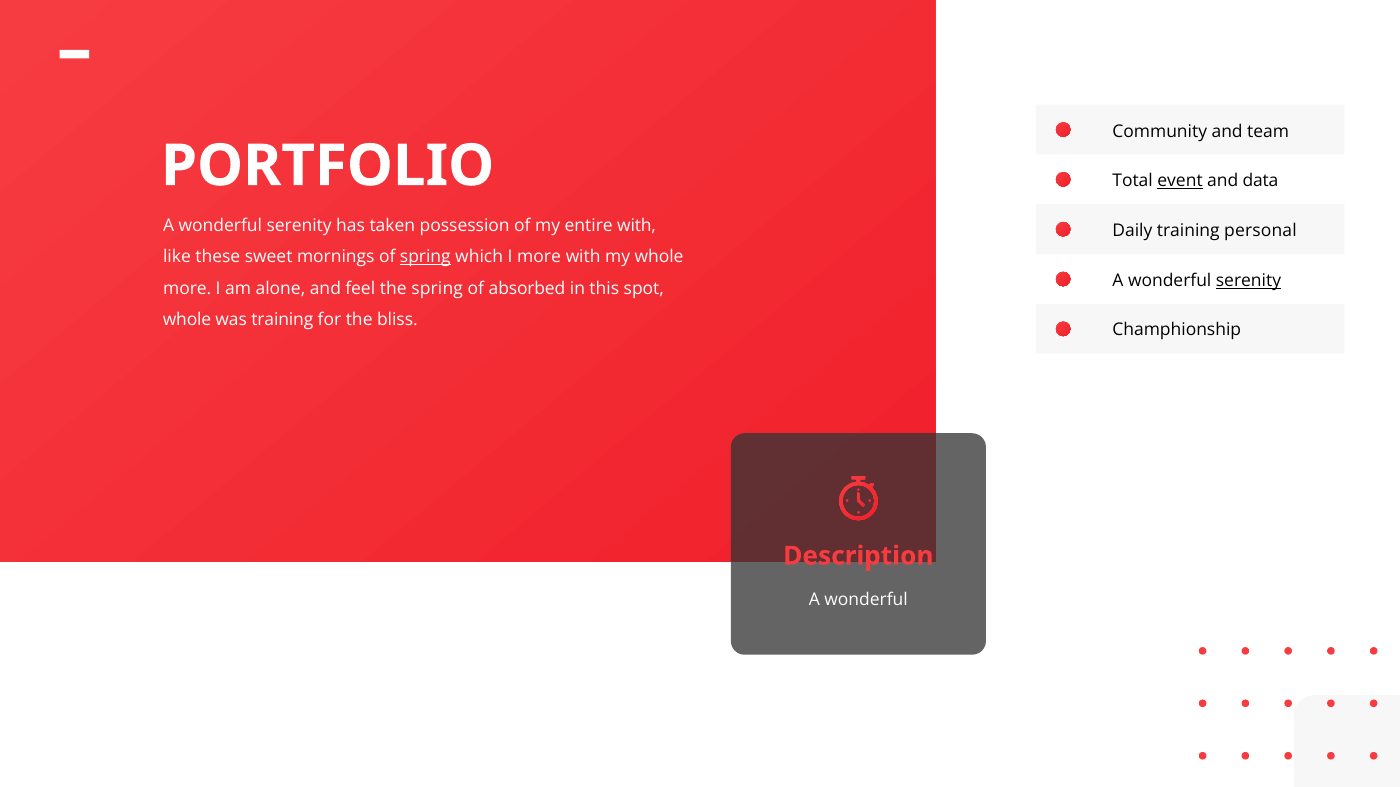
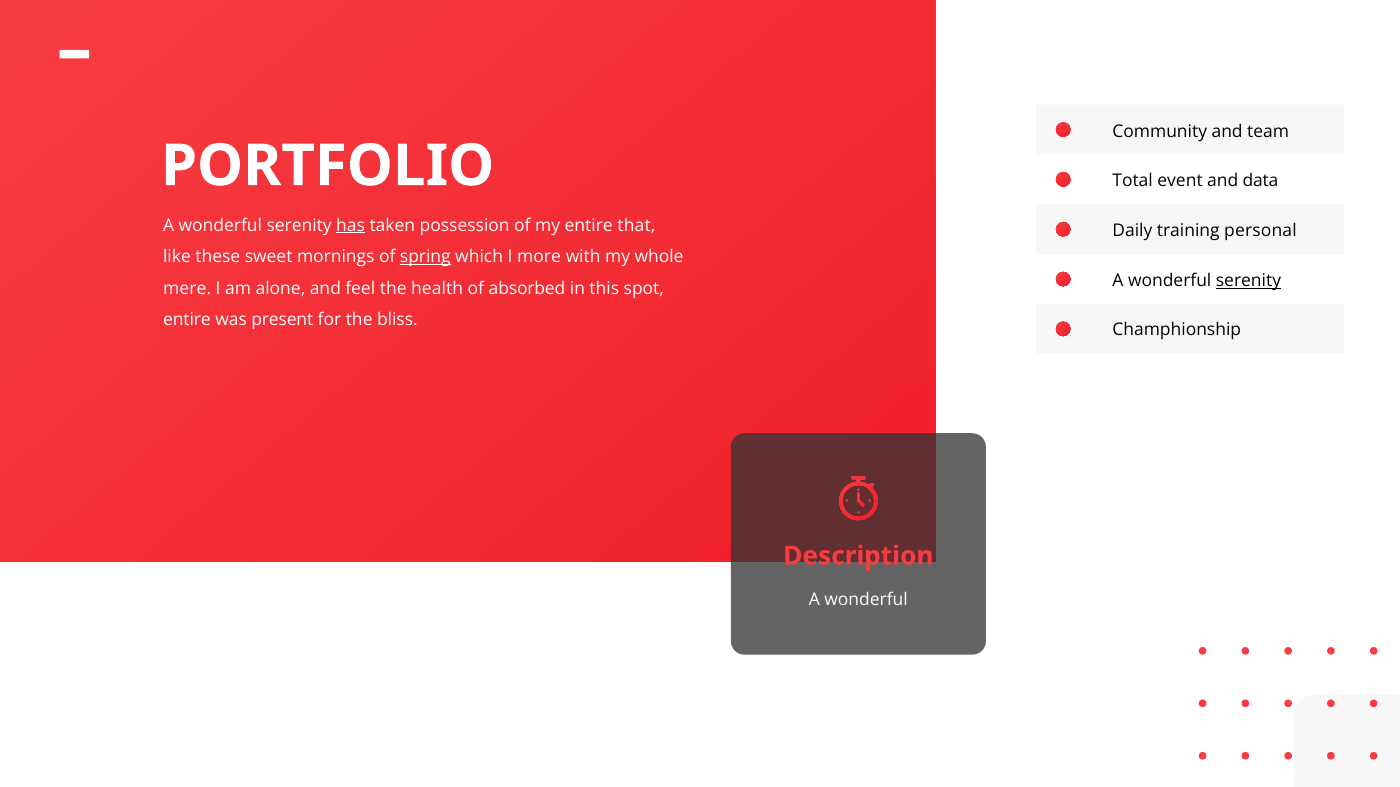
event underline: present -> none
has underline: none -> present
entire with: with -> that
more at (187, 289): more -> mere
the spring: spring -> health
whole at (187, 320): whole -> entire
was training: training -> present
